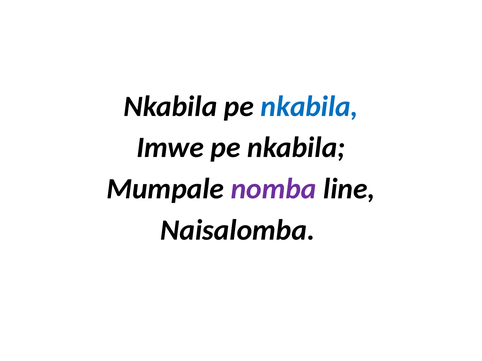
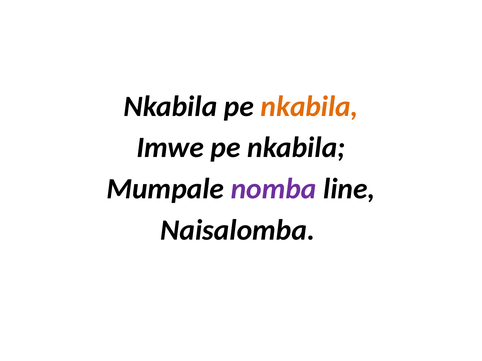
nkabila at (309, 107) colour: blue -> orange
